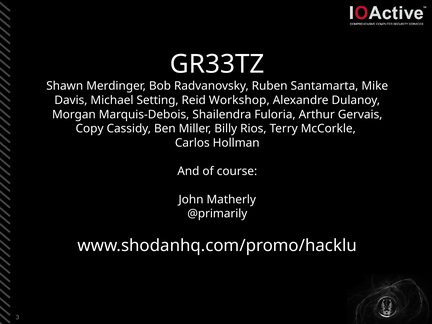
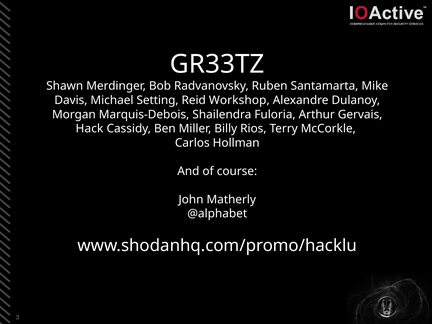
Copy: Copy -> Hack
@primarily: @primarily -> @alphabet
